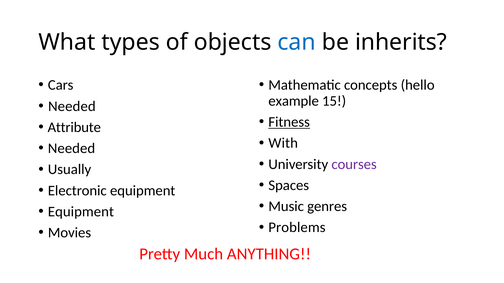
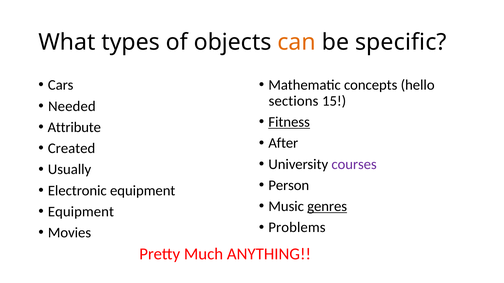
can colour: blue -> orange
inherits: inherits -> specific
example: example -> sections
With: With -> After
Needed at (72, 149): Needed -> Created
Spaces: Spaces -> Person
genres underline: none -> present
